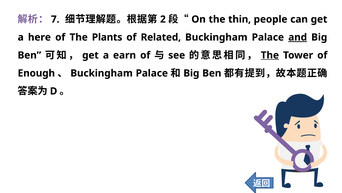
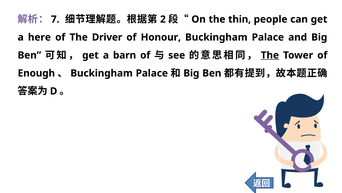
Plants: Plants -> Driver
Related: Related -> Honour
and underline: present -> none
earn: earn -> barn
